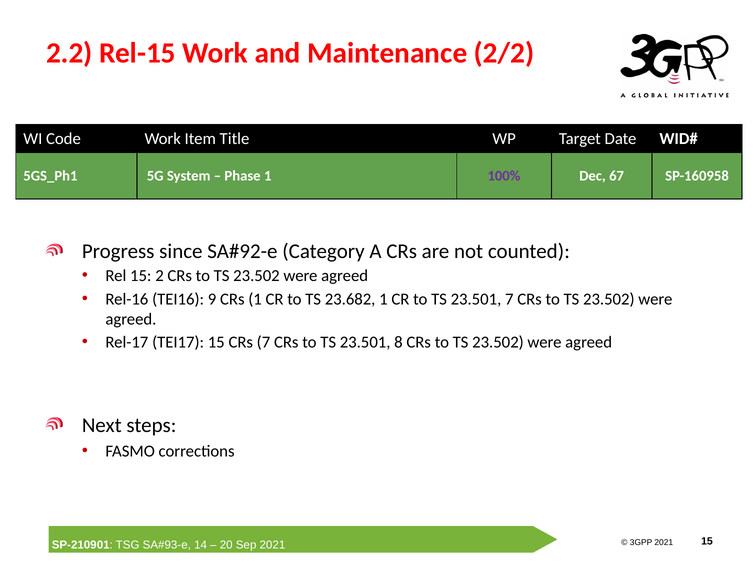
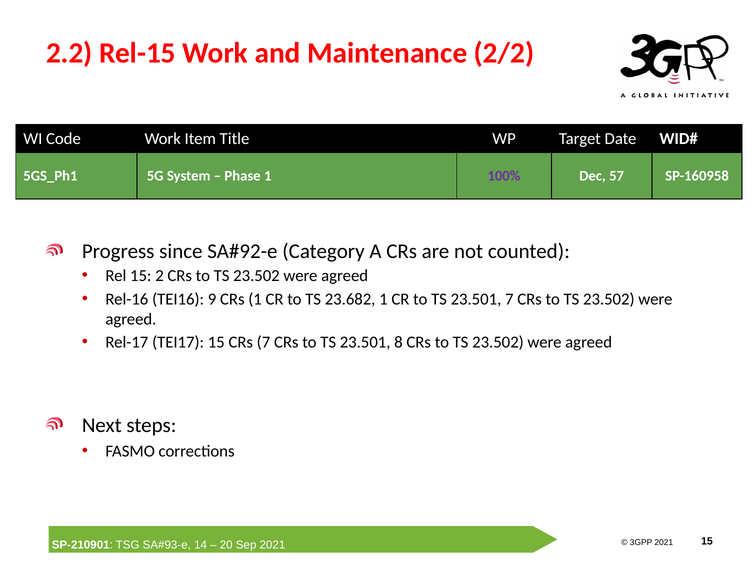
67: 67 -> 57
